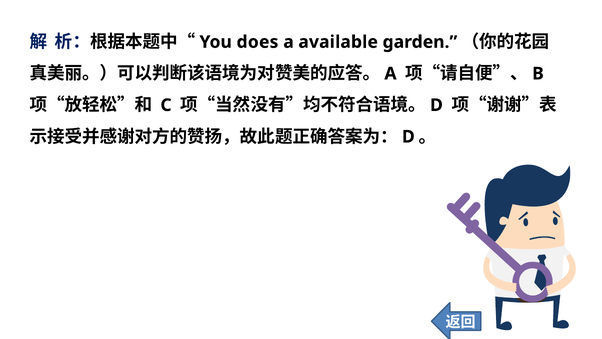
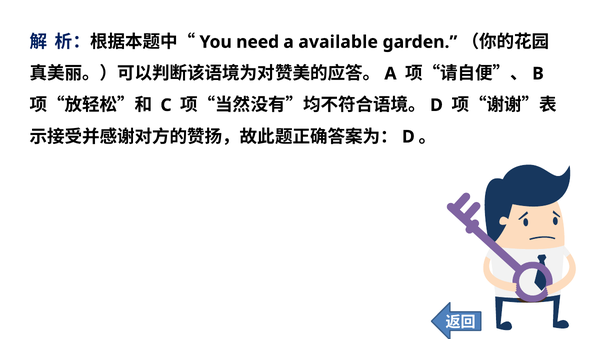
does: does -> need
